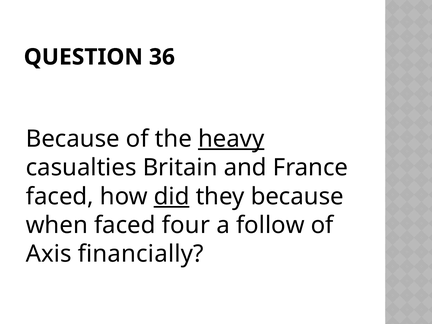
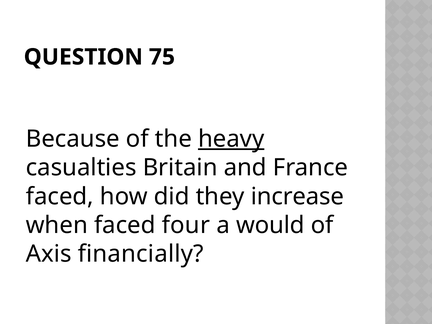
36: 36 -> 75
did underline: present -> none
they because: because -> increase
follow: follow -> would
